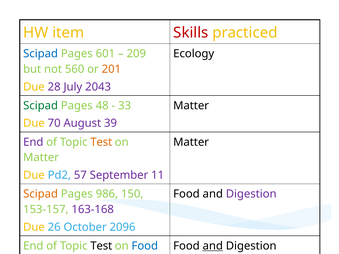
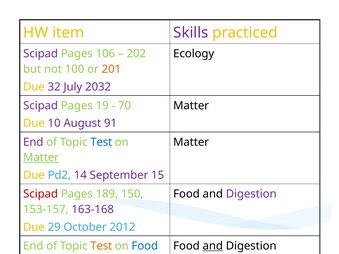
Skills colour: red -> purple
Scipad at (41, 54) colour: blue -> purple
601: 601 -> 106
209: 209 -> 202
560: 560 -> 100
28: 28 -> 32
2043: 2043 -> 2032
Scipad at (41, 106) colour: green -> purple
48: 48 -> 19
33: 33 -> 70
70: 70 -> 10
39: 39 -> 91
Test at (101, 142) colour: orange -> blue
Matter at (41, 158) underline: none -> present
57: 57 -> 14
11: 11 -> 15
Scipad at (41, 194) colour: orange -> red
986: 986 -> 189
26: 26 -> 29
2096: 2096 -> 2012
Test at (101, 246) colour: black -> orange
